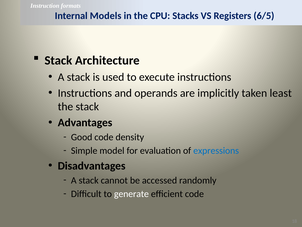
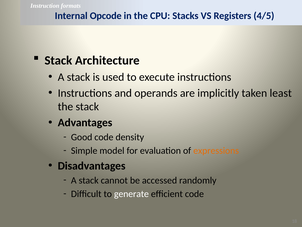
Models: Models -> Opcode
6/5: 6/5 -> 4/5
expressions colour: blue -> orange
